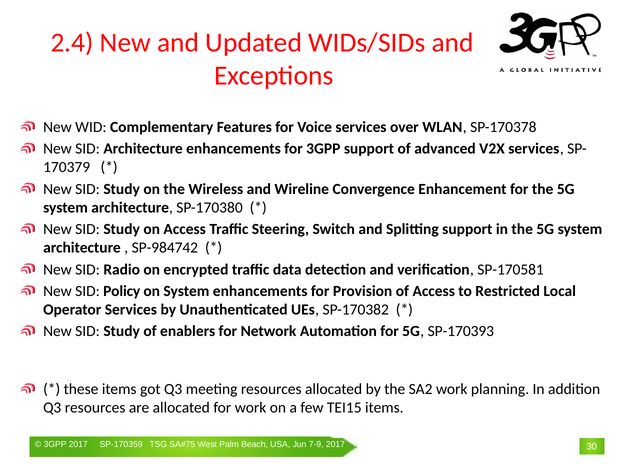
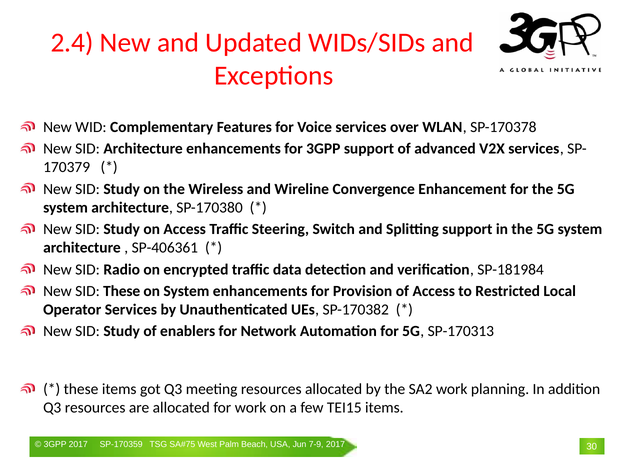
SP-984742: SP-984742 -> SP-406361
SP-170581: SP-170581 -> SP-181984
SID Policy: Policy -> These
SP-170393: SP-170393 -> SP-170313
